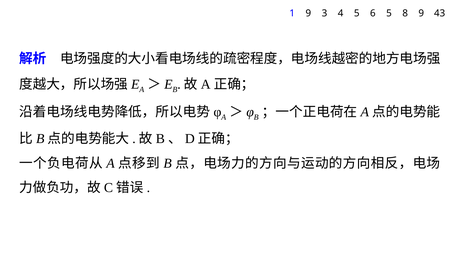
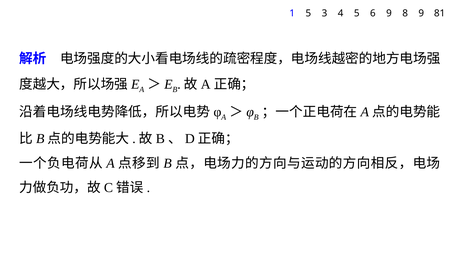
1 9: 9 -> 5
6 5: 5 -> 9
43: 43 -> 81
